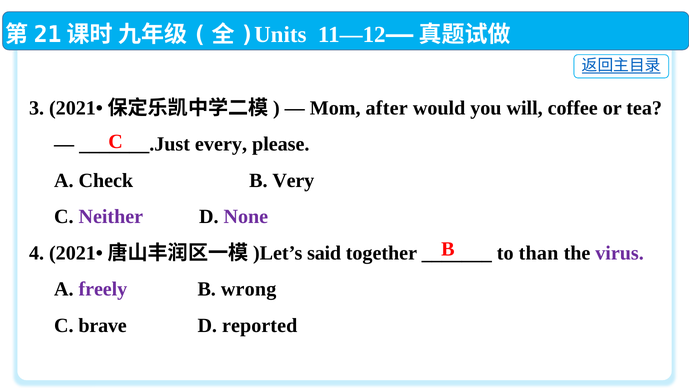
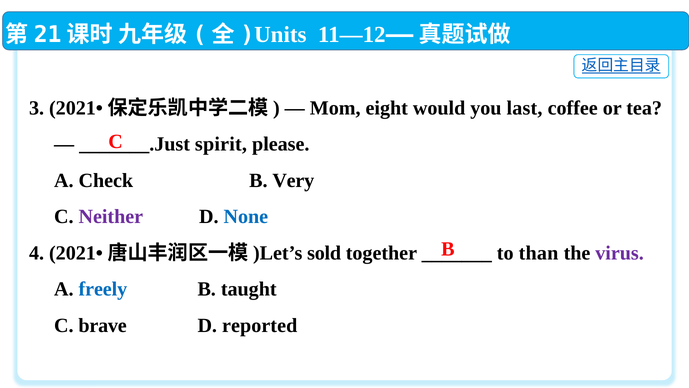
after: after -> eight
will: will -> last
every: every -> spirit
None colour: purple -> blue
said: said -> sold
freely colour: purple -> blue
wrong: wrong -> taught
